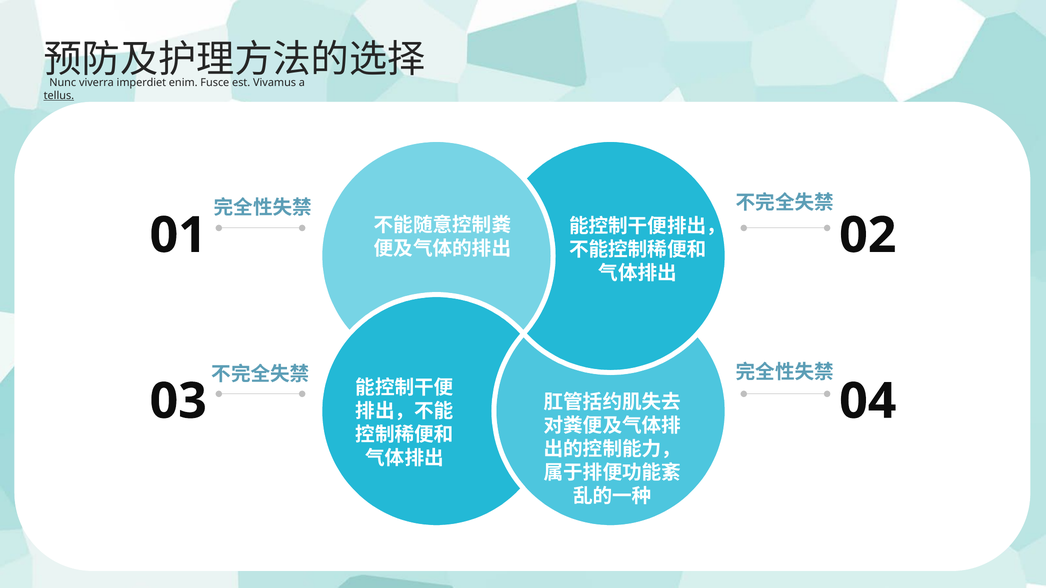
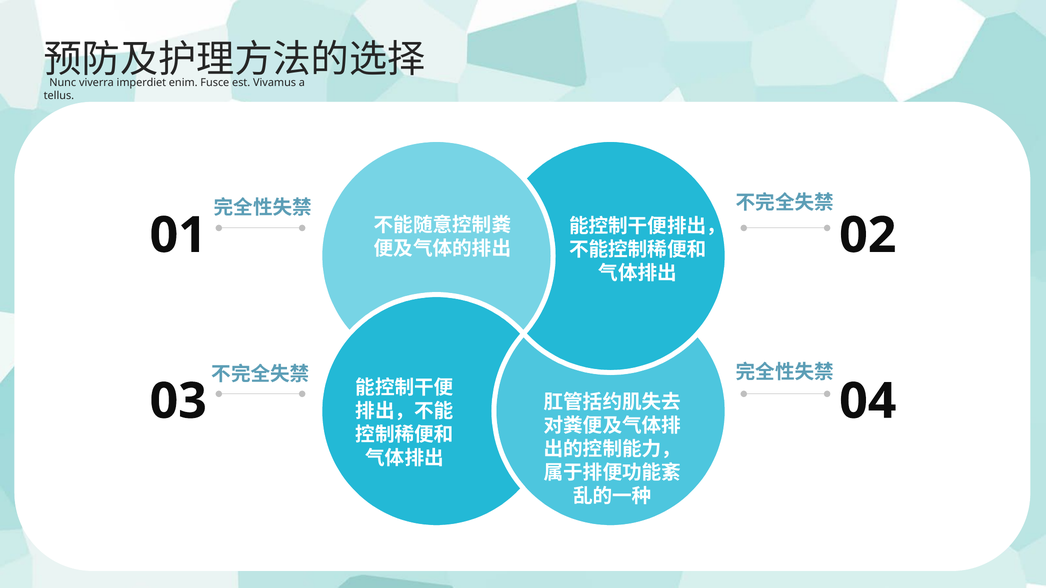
tellus underline: present -> none
